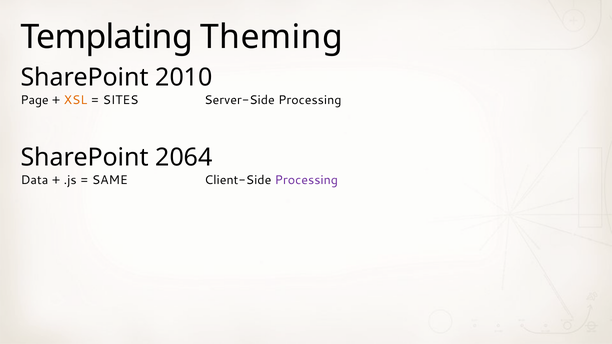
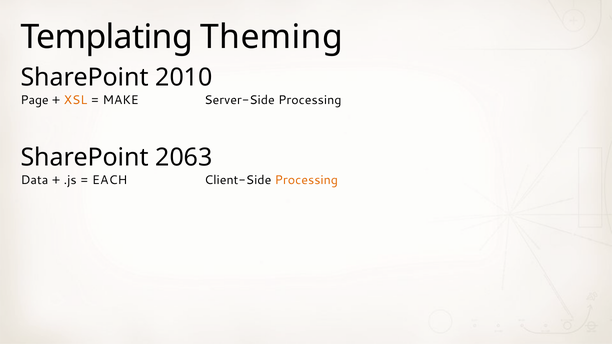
SITES: SITES -> MAKE
2064: 2064 -> 2063
SAME: SAME -> EACH
Processing at (306, 180) colour: purple -> orange
